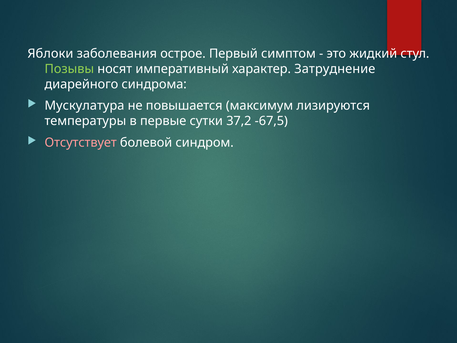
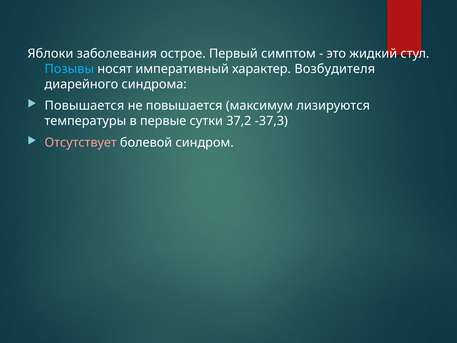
Позывы colour: light green -> light blue
Затруднение: Затруднение -> Возбудителя
Мускулатура at (84, 106): Мускулатура -> Повышается
-67,5: -67,5 -> -37,3
